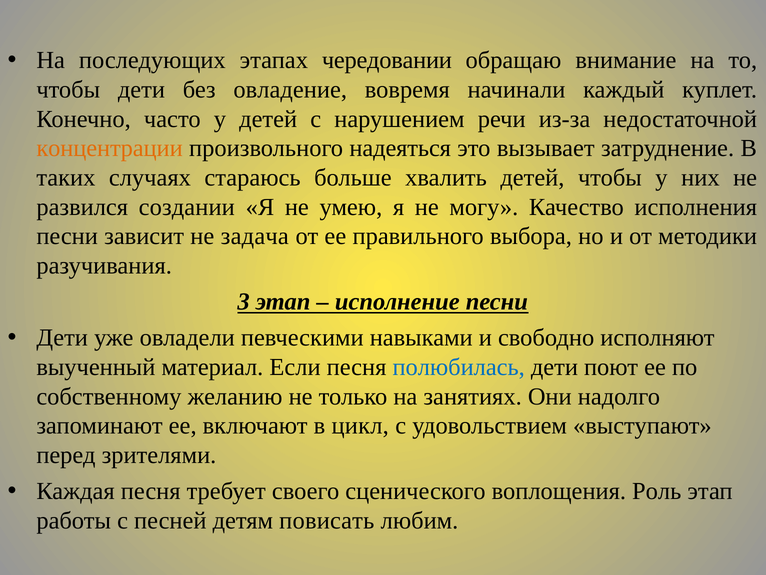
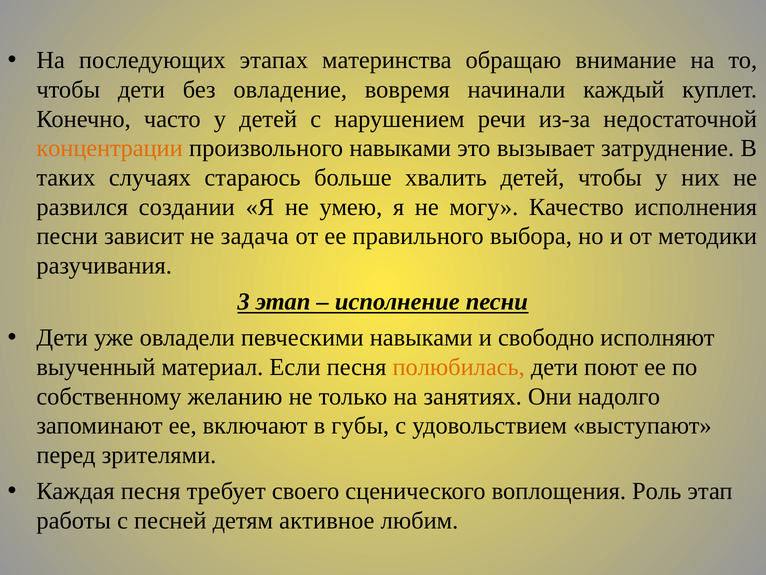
чередовании: чередовании -> материнства
произвольного надеяться: надеяться -> навыками
полюбилась colour: blue -> orange
цикл: цикл -> губы
повисать: повисать -> активное
